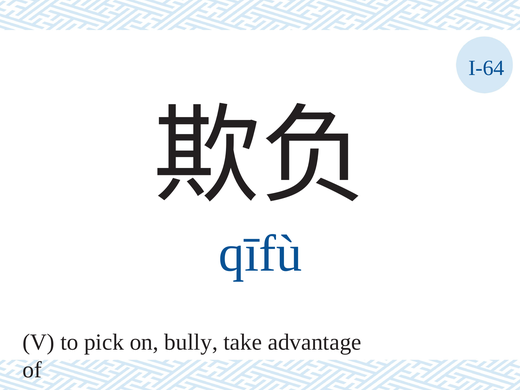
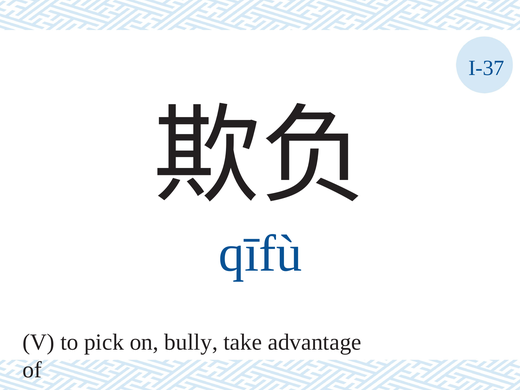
I-64: I-64 -> I-37
